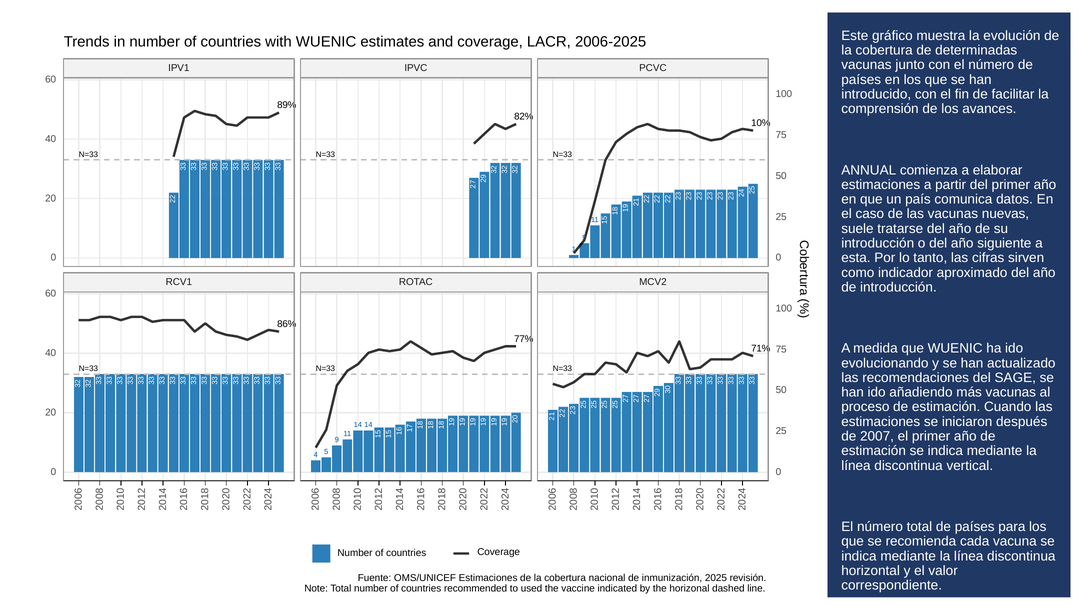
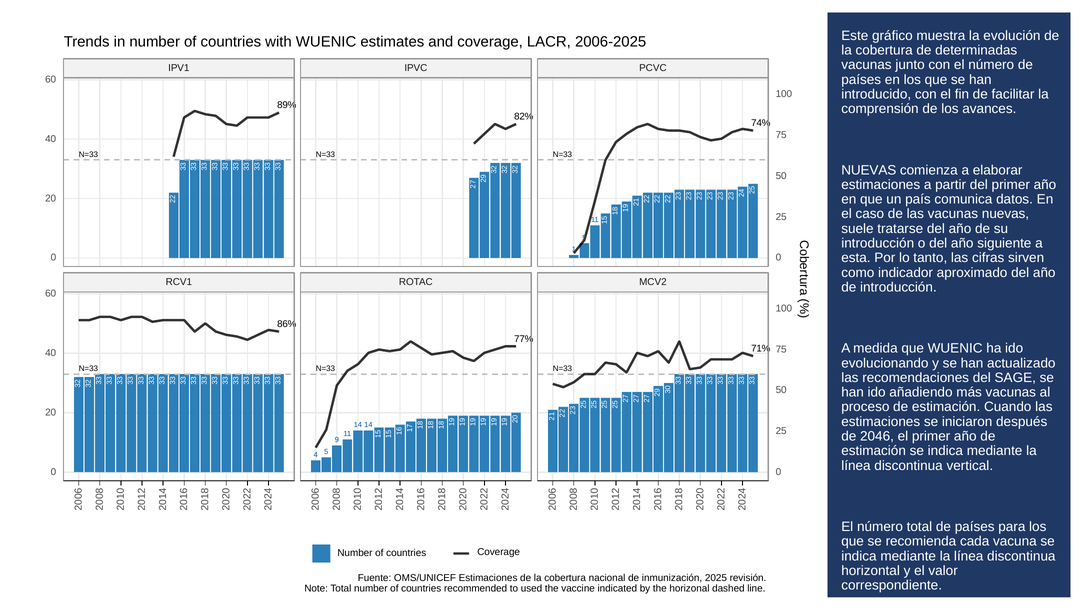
10%: 10% -> 74%
ANNUAL at (869, 170): ANNUAL -> NUEVAS
2007: 2007 -> 2046
